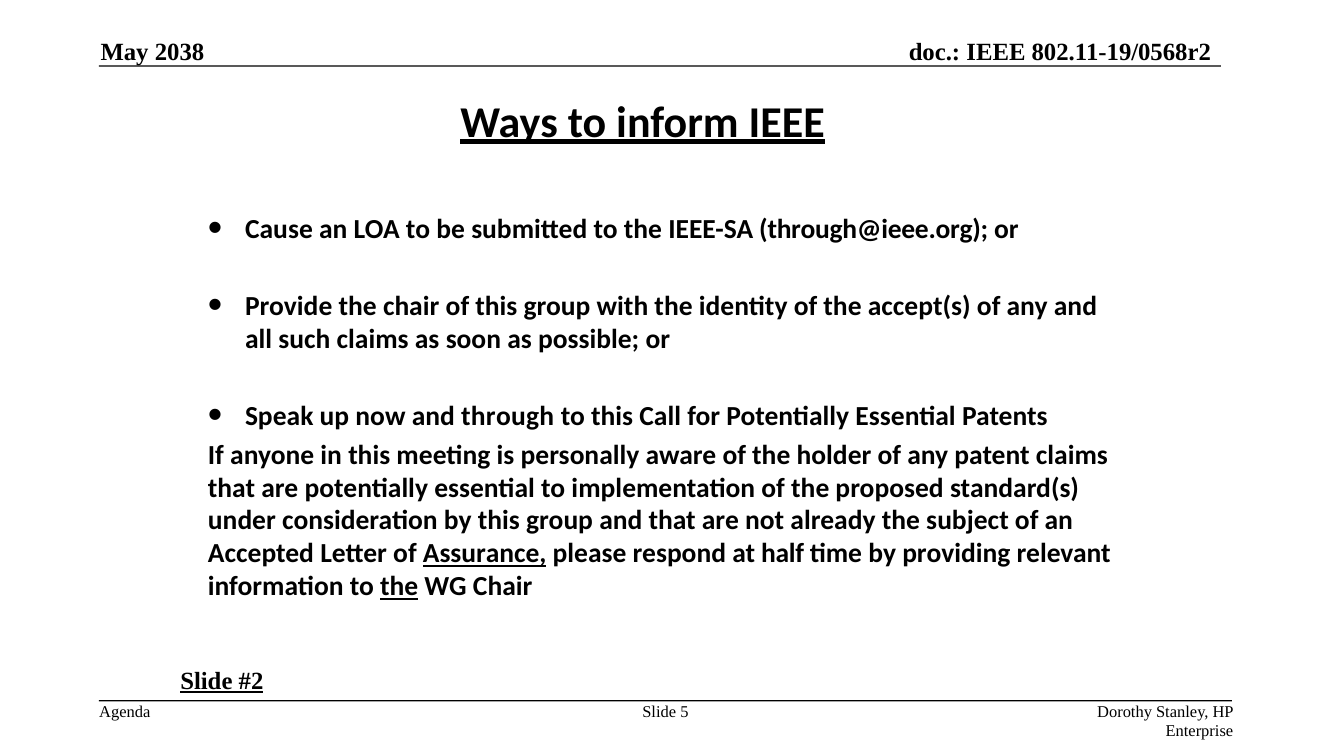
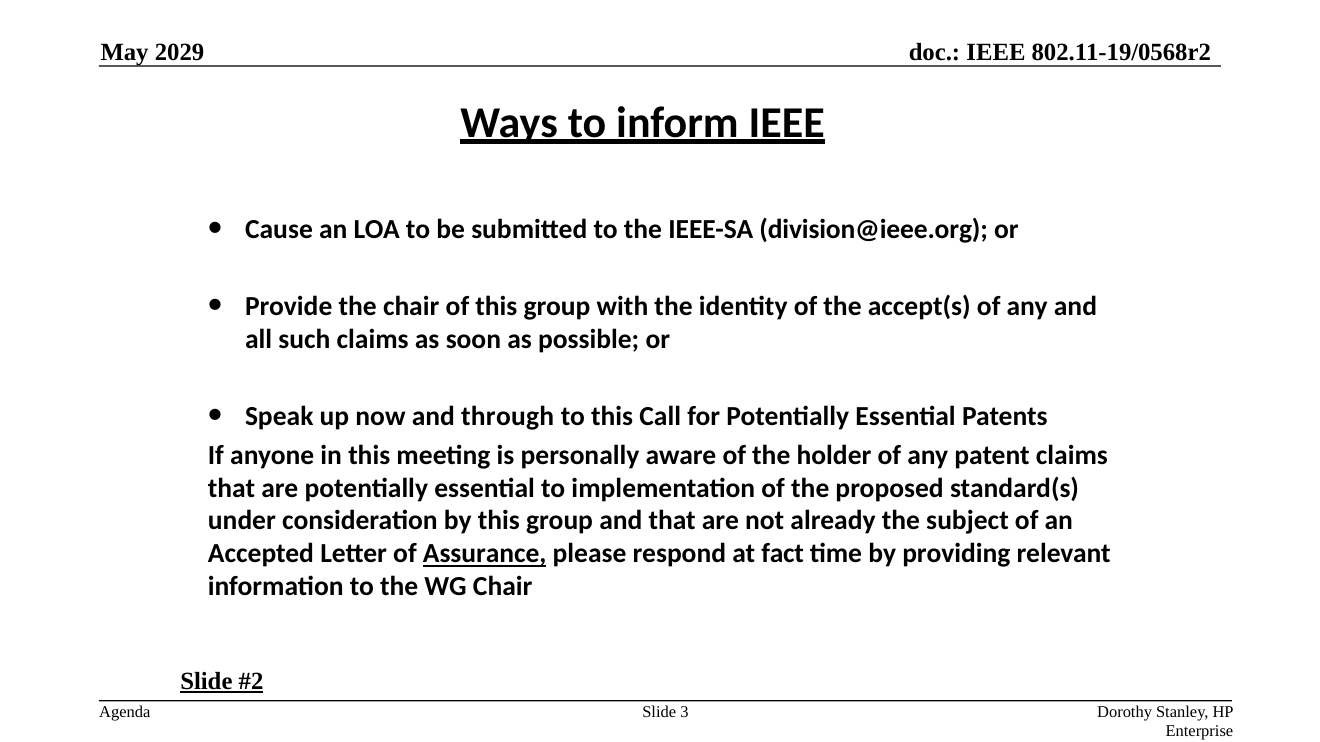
2038: 2038 -> 2029
through@ieee.org: through@ieee.org -> division@ieee.org
half: half -> fact
the at (399, 587) underline: present -> none
5: 5 -> 3
